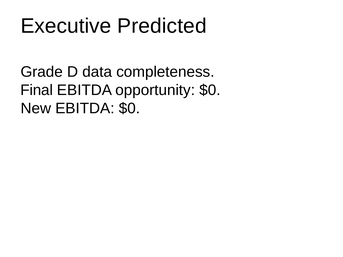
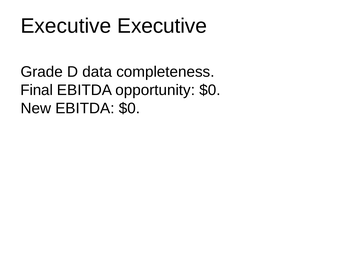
Executive Predicted: Predicted -> Executive
